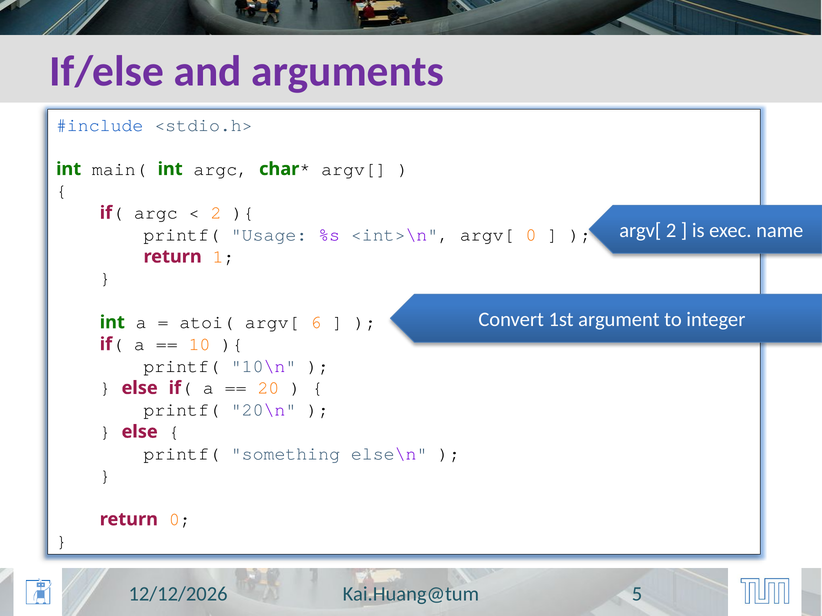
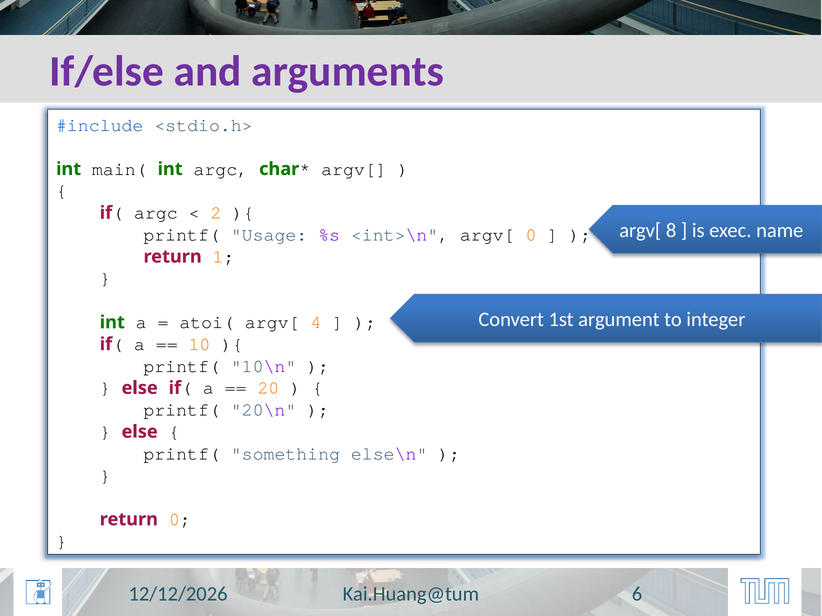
argv[ 2: 2 -> 8
6: 6 -> 4
5: 5 -> 6
